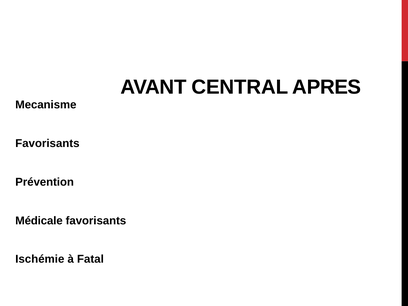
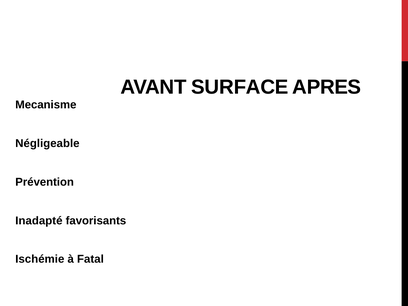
CENTRAL: CENTRAL -> SURFACE
Favorisants at (47, 143): Favorisants -> Négligeable
Médicale: Médicale -> Inadapté
